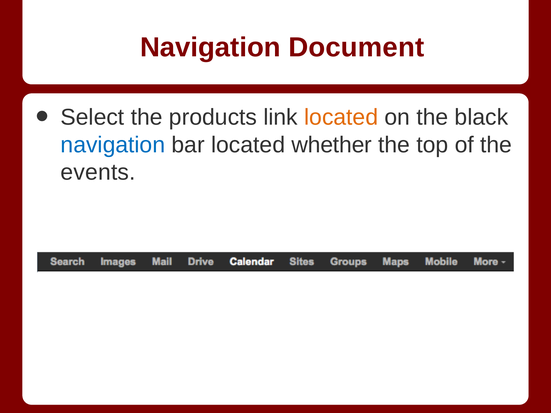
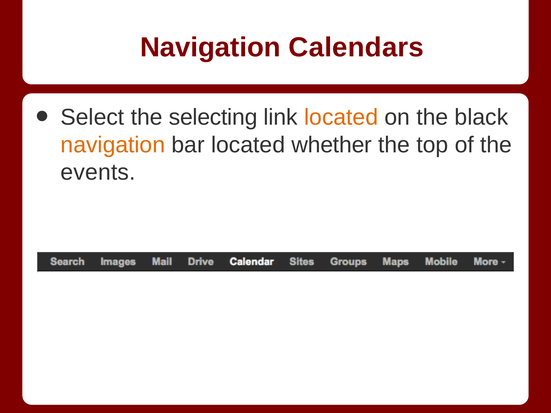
Document: Document -> Calendars
products: products -> selecting
navigation at (113, 145) colour: blue -> orange
